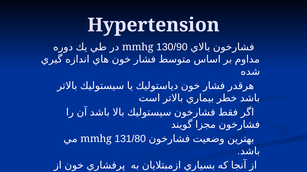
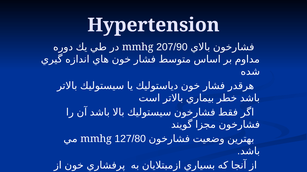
130/90: 130/90 -> 207/90
131/80: 131/80 -> 127/80
